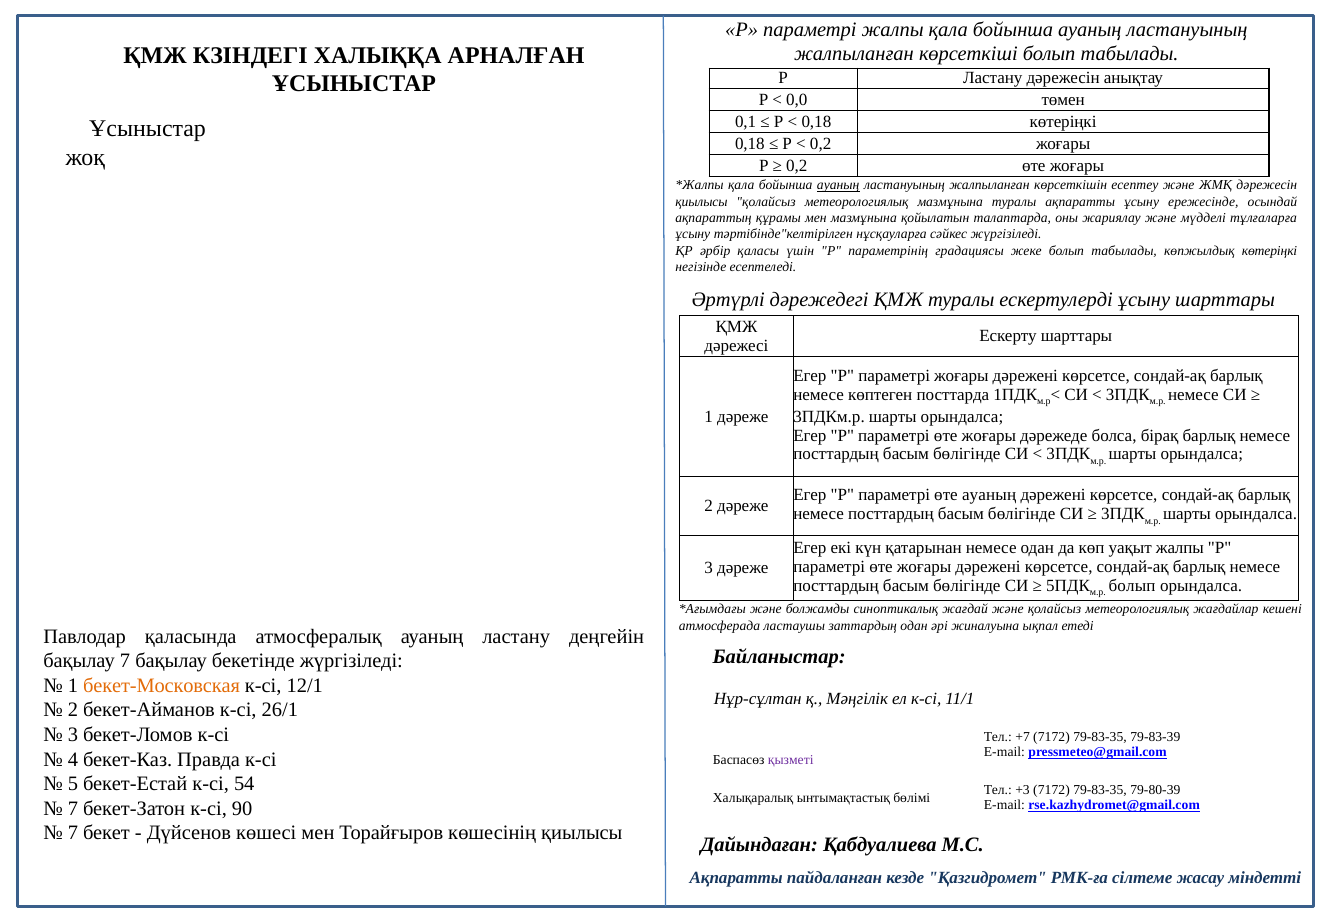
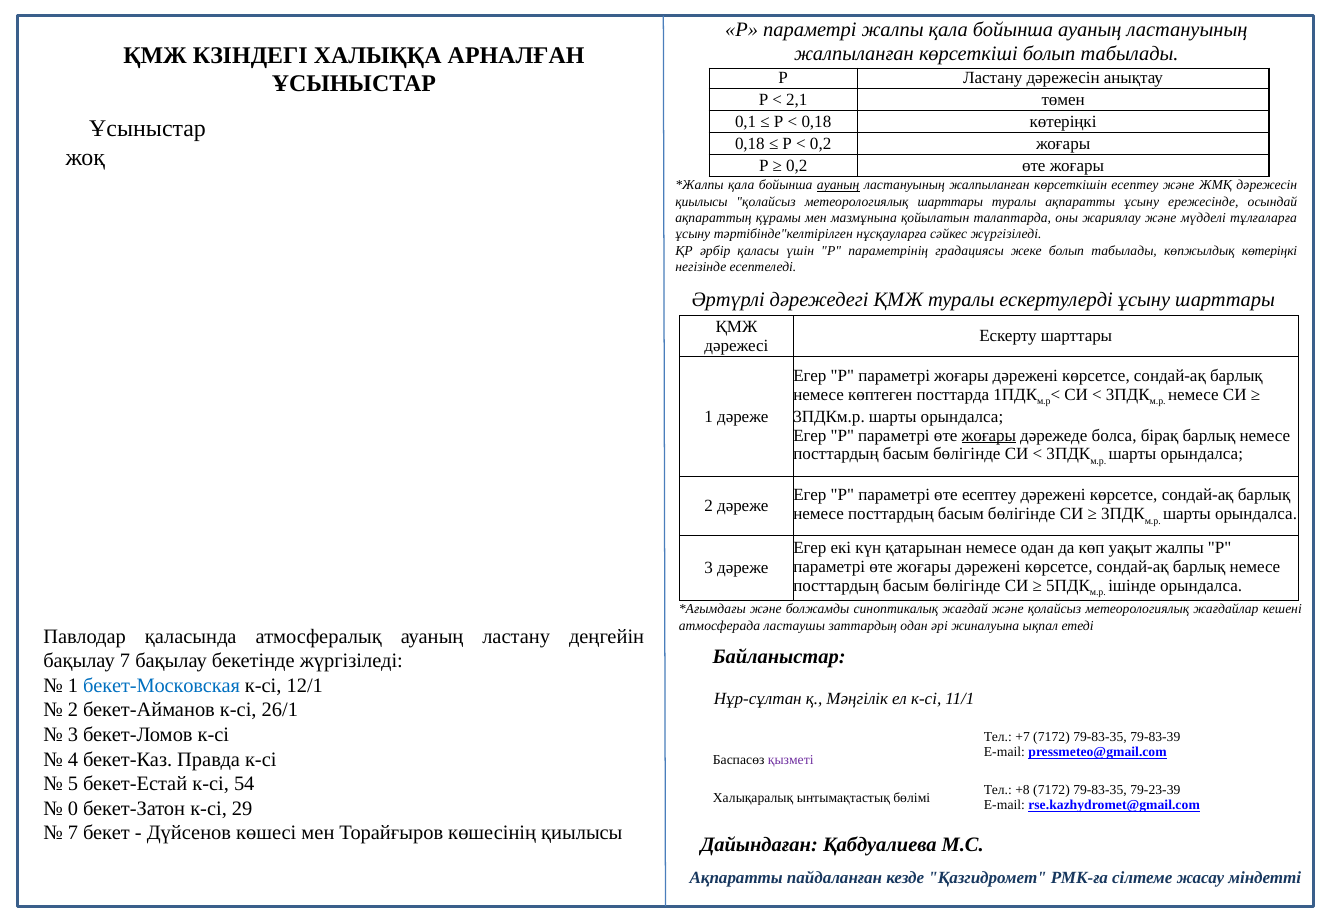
0,0: 0,0 -> 2,1
метеорологиялық мазмұнына: мазмұнына -> шарттары
жоғары at (989, 435) underline: none -> present
өте ауаның: ауаның -> есептеу
болып at (1132, 585): болып -> ішінде
бекет-Московская colour: orange -> blue
+3: +3 -> +8
79-80-39: 79-80-39 -> 79-23-39
7 at (73, 808): 7 -> 0
90: 90 -> 29
